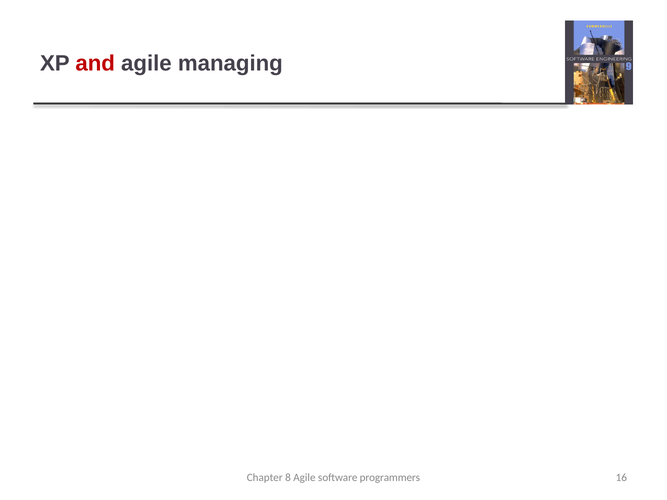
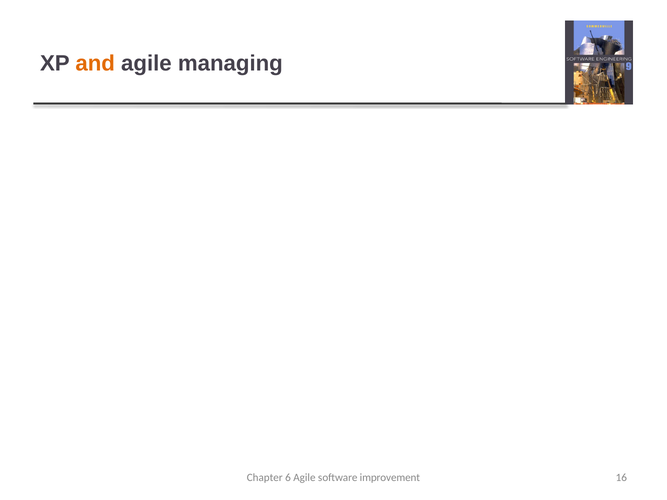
and at (95, 63) colour: red -> orange
8: 8 -> 6
programmers: programmers -> improvement
